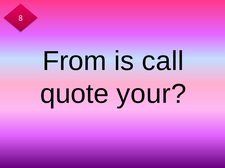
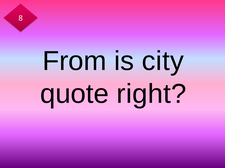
call: call -> city
your: your -> right
